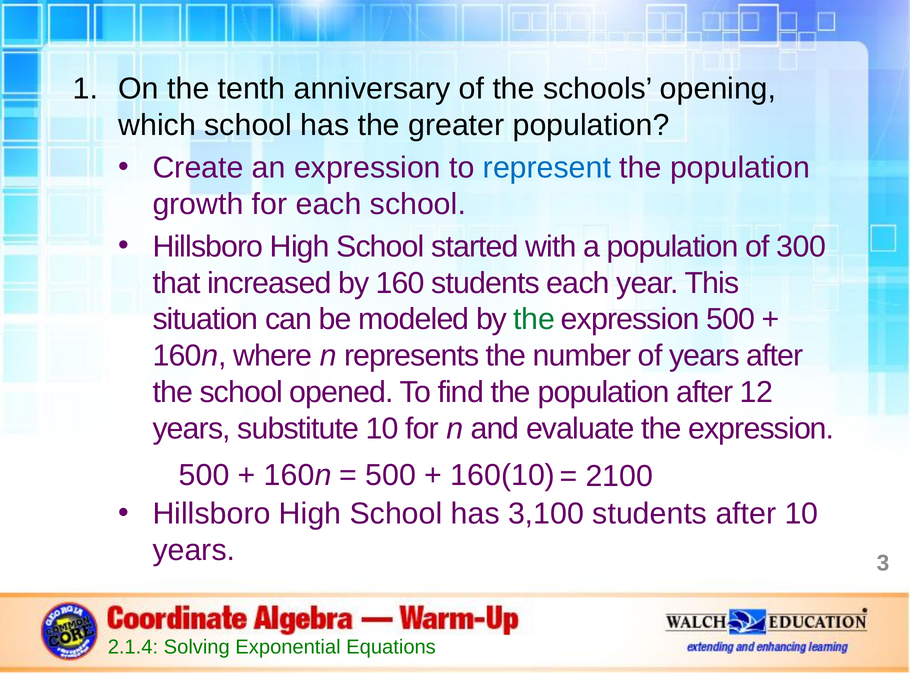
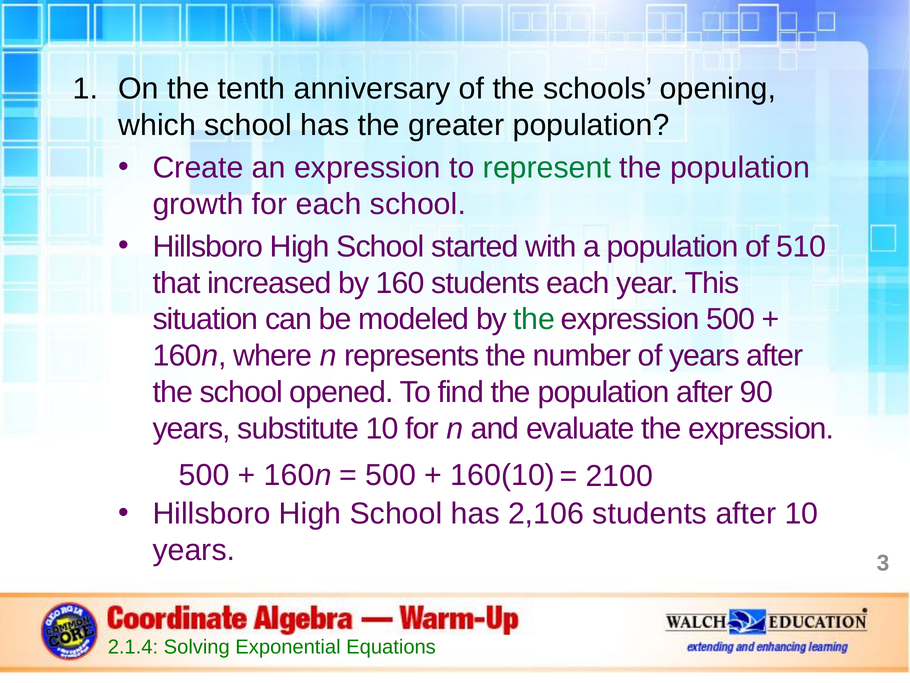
represent colour: blue -> green
300: 300 -> 510
12: 12 -> 90
3,100: 3,100 -> 2,106
